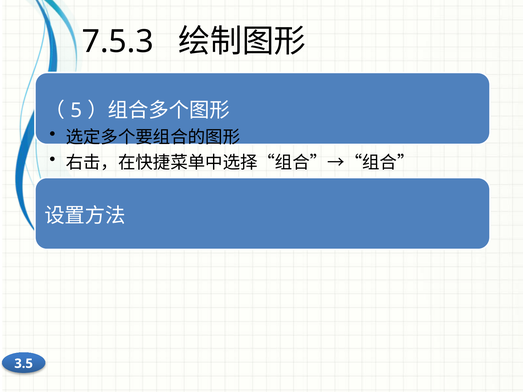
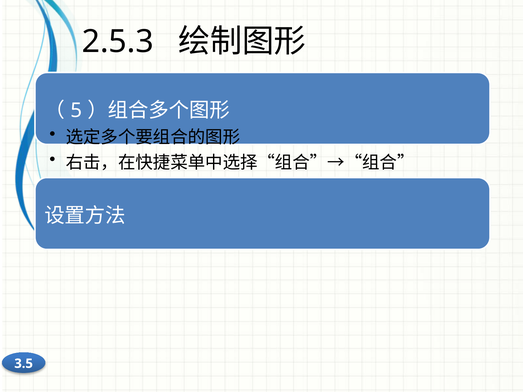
7.5.3: 7.5.3 -> 2.5.3
